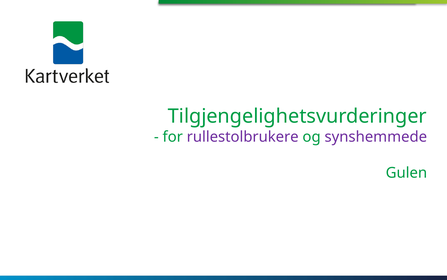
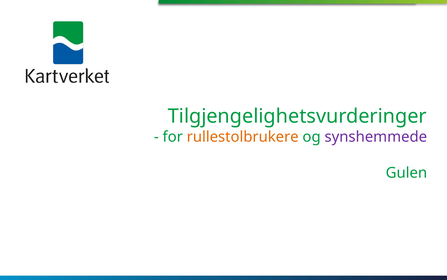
rullestolbrukere colour: purple -> orange
